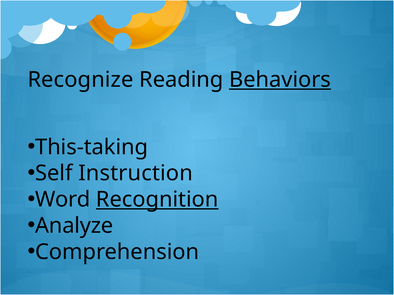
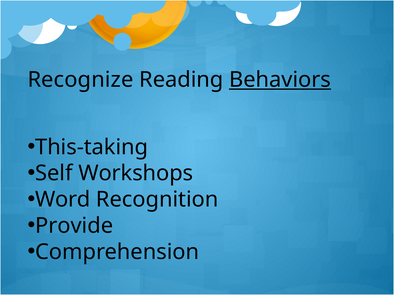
Instruction: Instruction -> Workshops
Recognition underline: present -> none
Analyze: Analyze -> Provide
